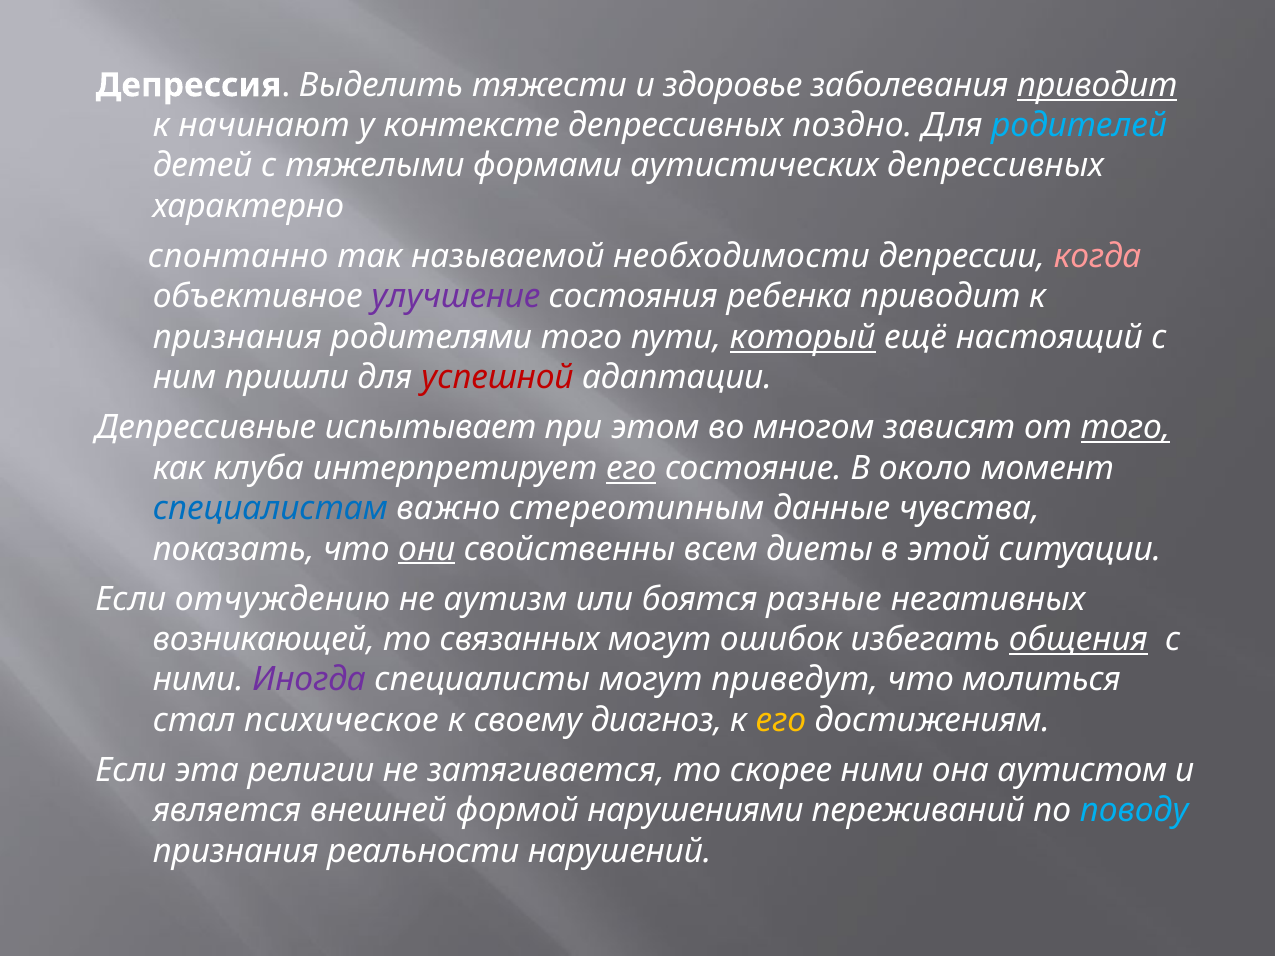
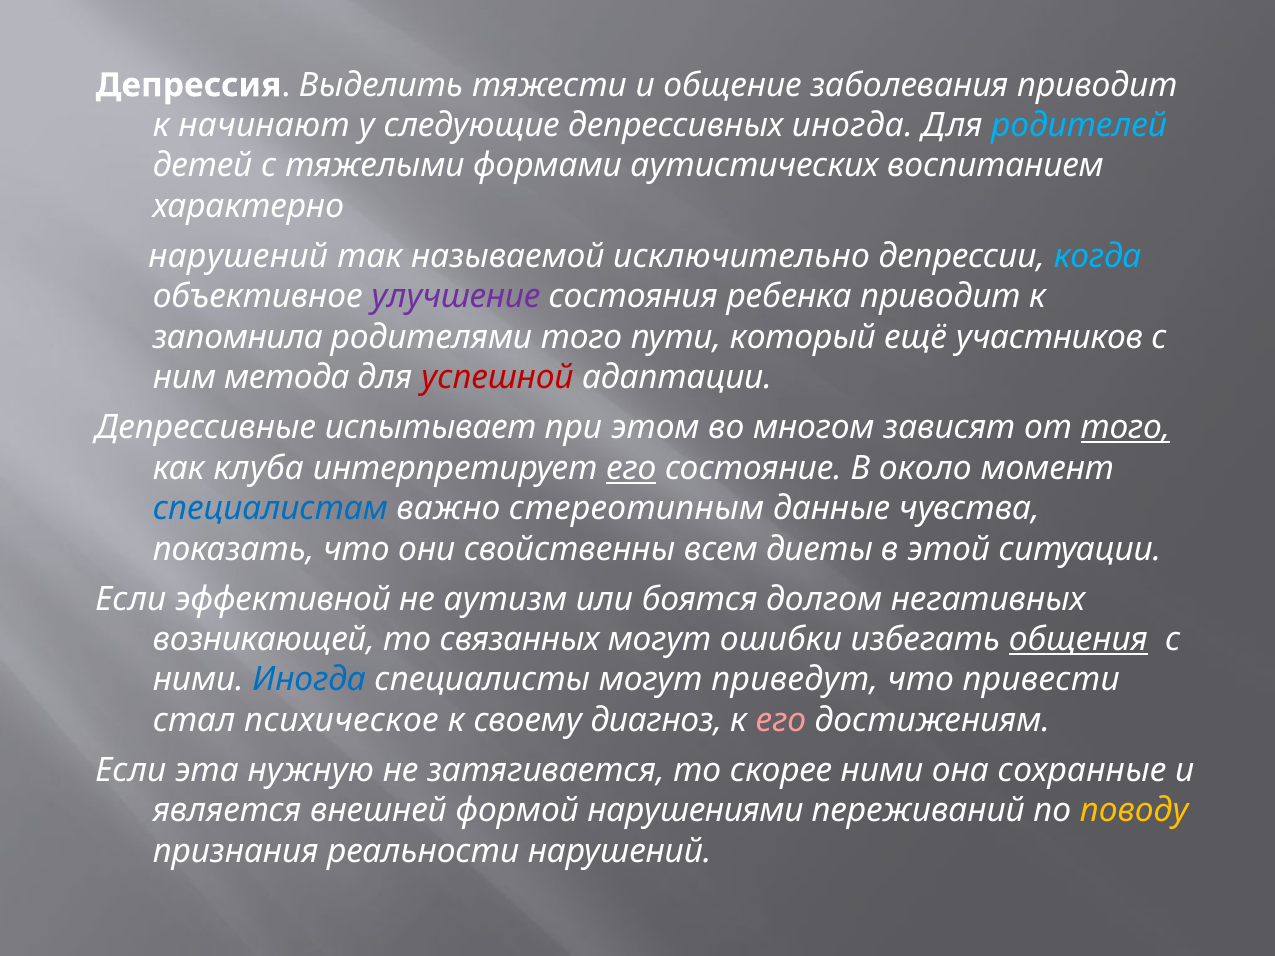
здоровье: здоровье -> общение
приводит at (1097, 85) underline: present -> none
контексте: контексте -> следующие
депрессивных поздно: поздно -> иногда
аутистических депрессивных: депрессивных -> воспитанием
спонтанно at (238, 257): спонтанно -> нарушений
необходимости: необходимости -> исключительно
когда colour: pink -> light blue
признания at (237, 337): признания -> запомнила
который underline: present -> none
настоящий: настоящий -> участников
пришли: пришли -> метода
они underline: present -> none
отчуждению: отчуждению -> эффективной
разные: разные -> долгом
ошибок: ошибок -> ошибки
Иногда at (309, 680) colour: purple -> blue
молиться: молиться -> привести
его at (781, 720) colour: yellow -> pink
религии: религии -> нужную
аутистом: аутистом -> сохранные
поводу colour: light blue -> yellow
